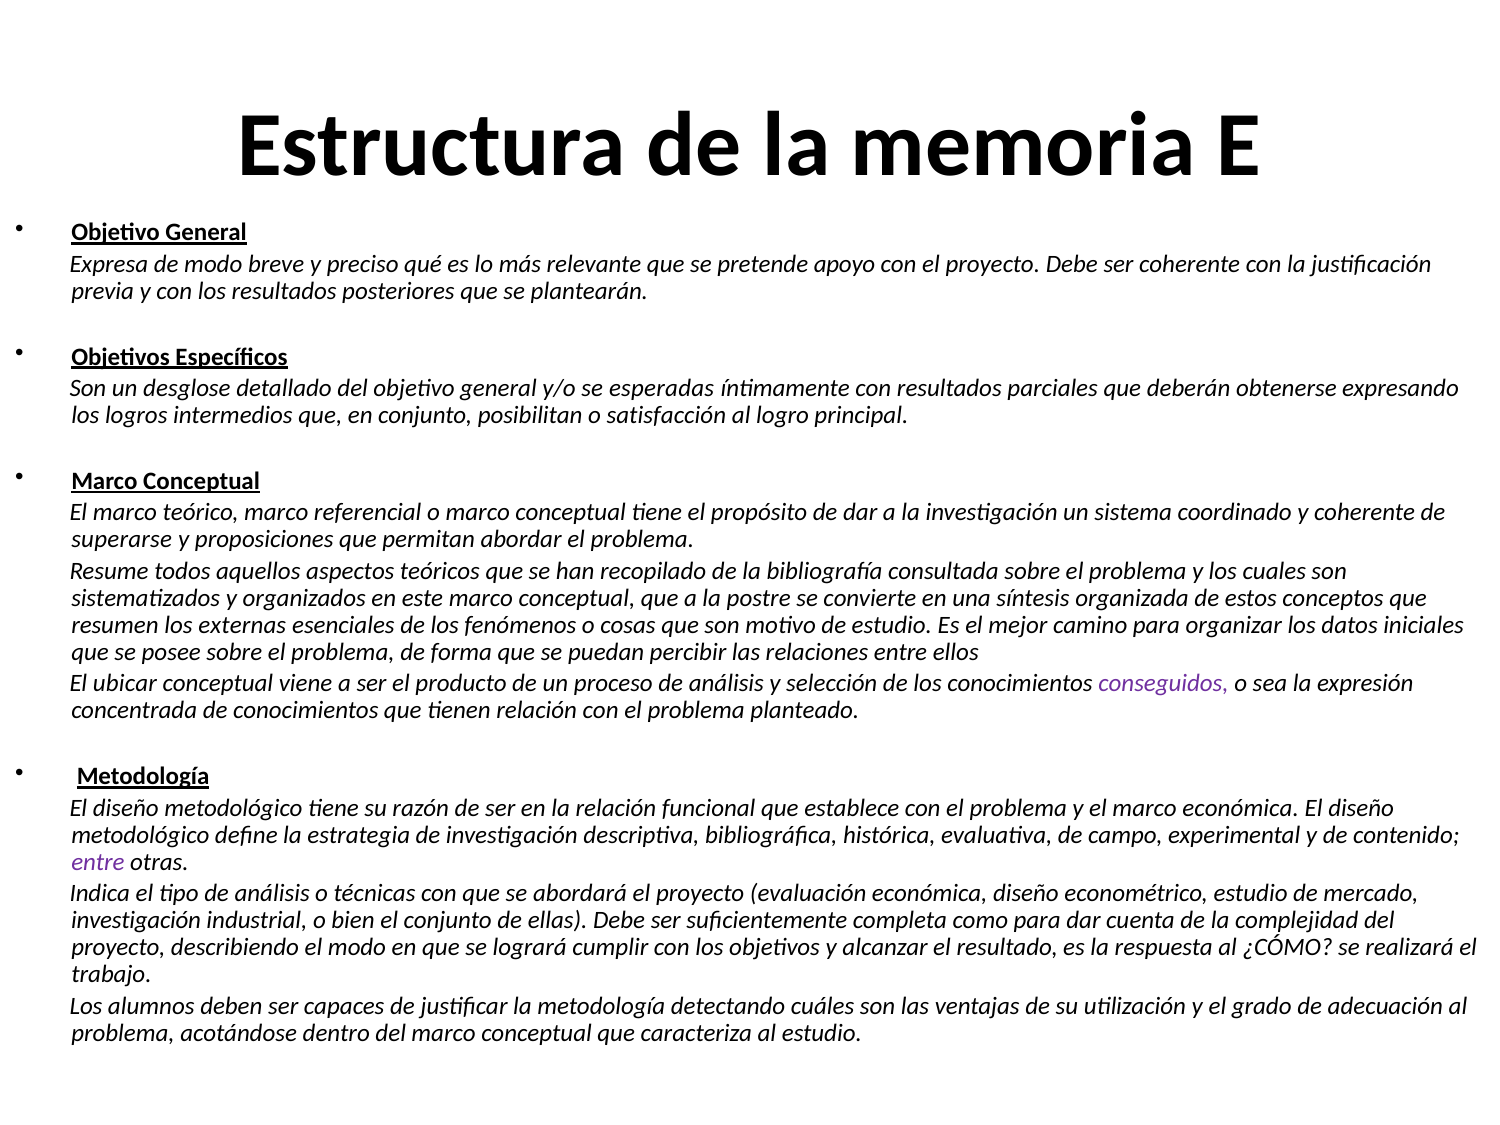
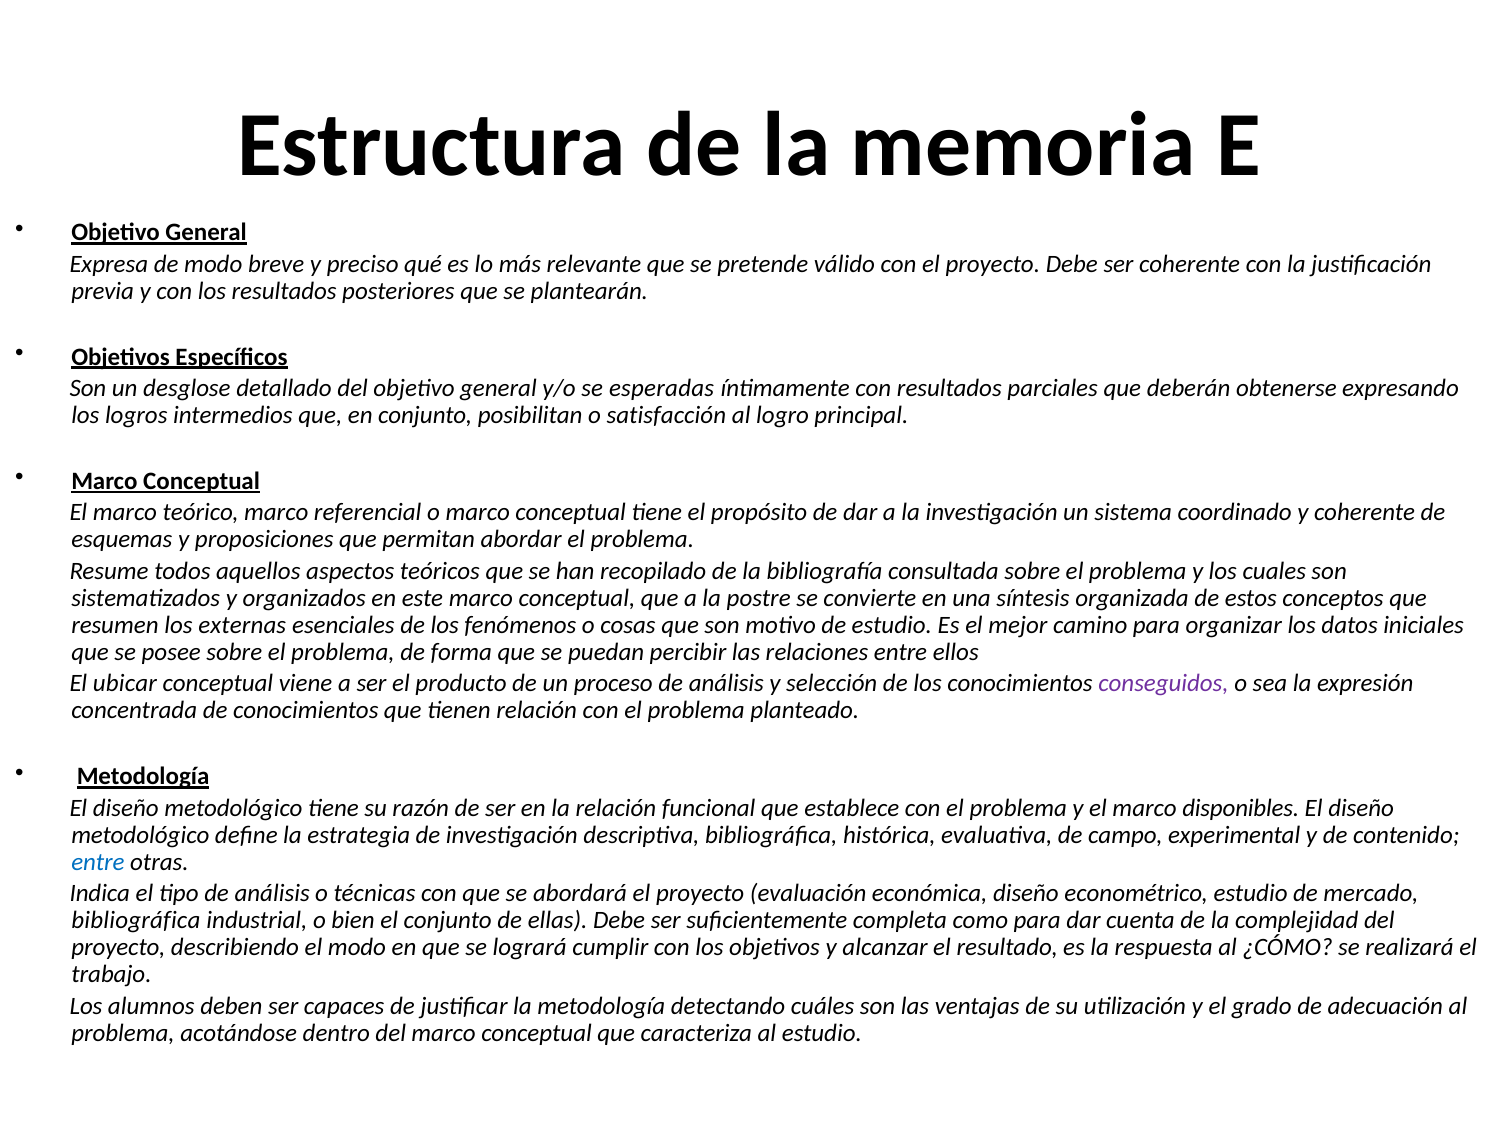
apoyo: apoyo -> válido
superarse: superarse -> esquemas
marco económica: económica -> disponibles
entre at (98, 862) colour: purple -> blue
investigación at (136, 920): investigación -> bibliográfica
